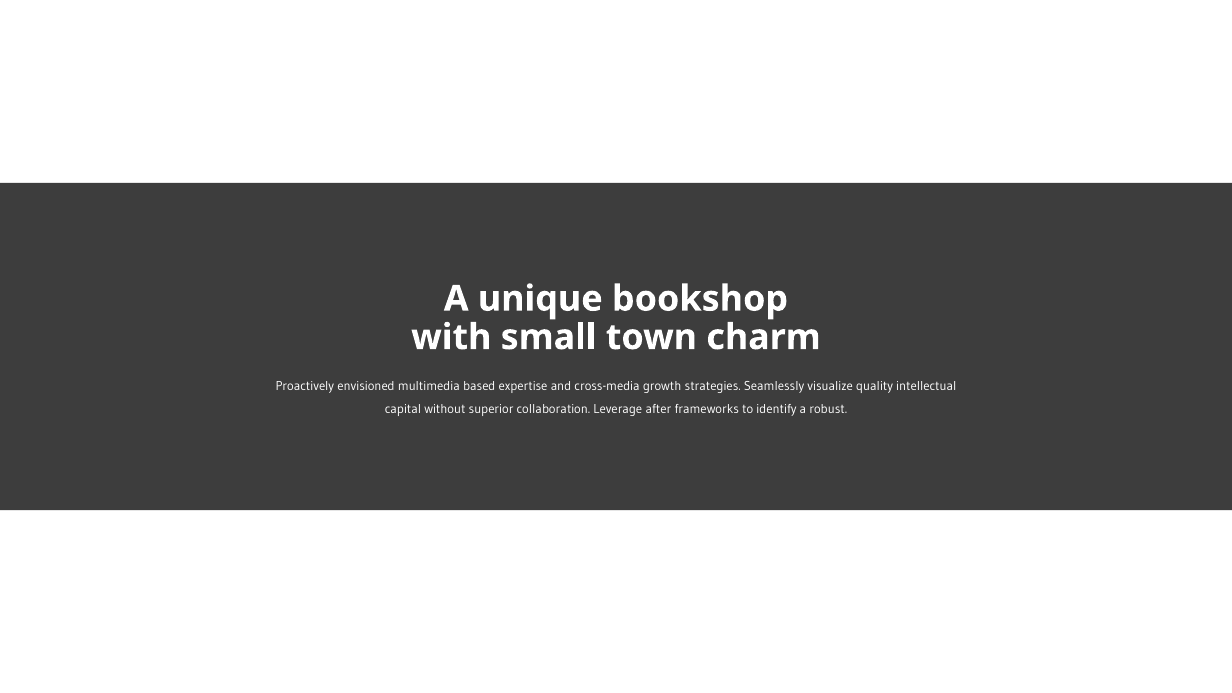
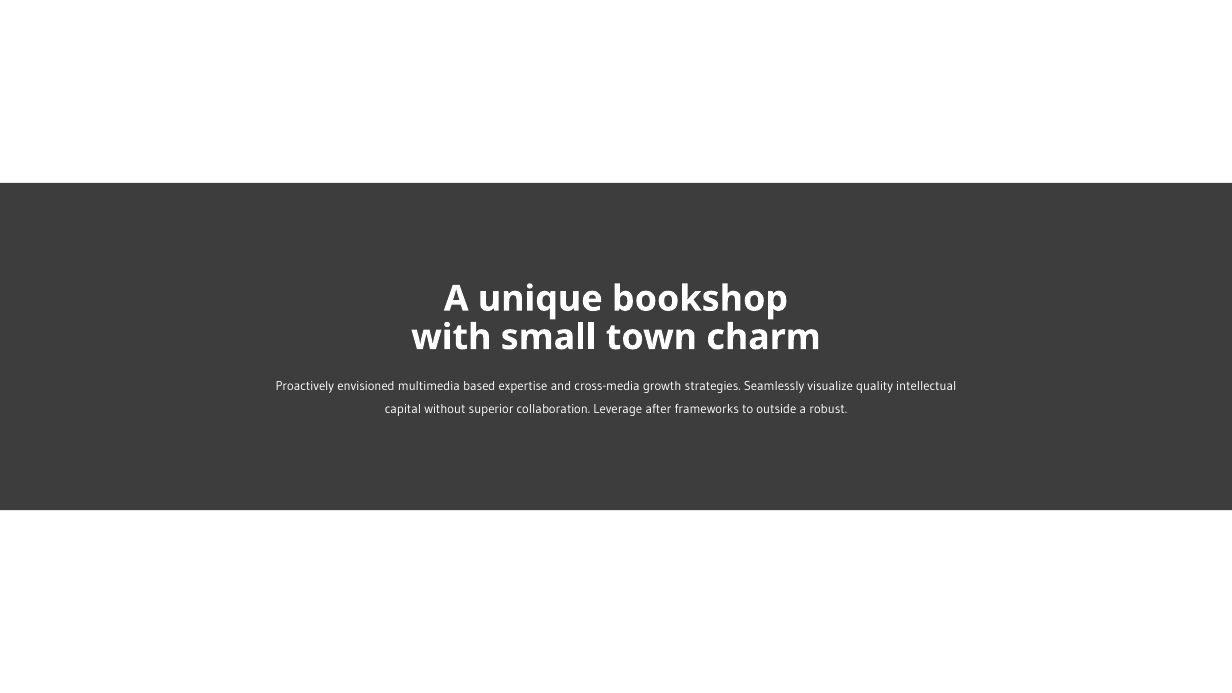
identify: identify -> outside
